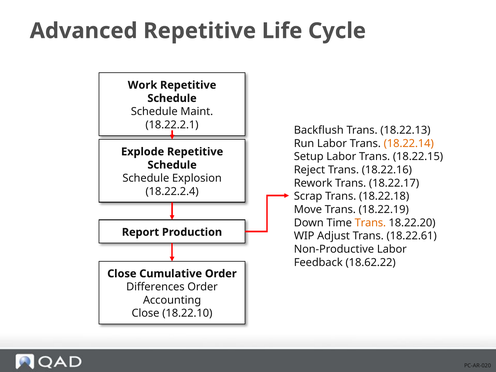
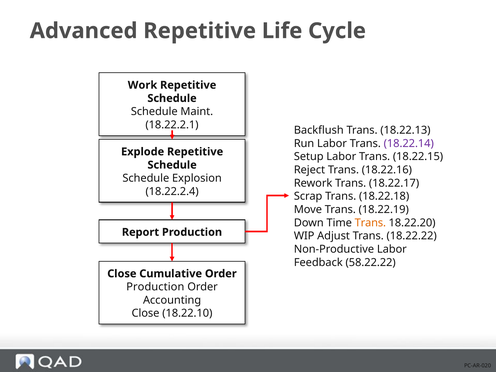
18.22.14 colour: orange -> purple
18.22.61: 18.22.61 -> 18.22.22
18.62.22: 18.62.22 -> 58.22.22
Differences at (155, 287): Differences -> Production
